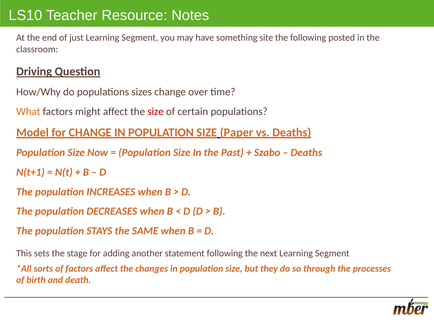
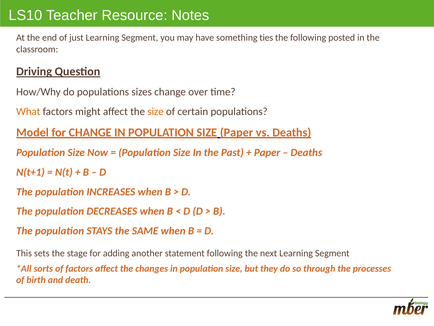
site: site -> ties
size at (156, 111) colour: red -> orange
Szabo at (267, 152): Szabo -> Paper
